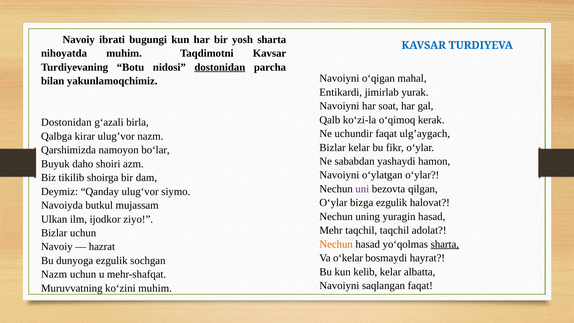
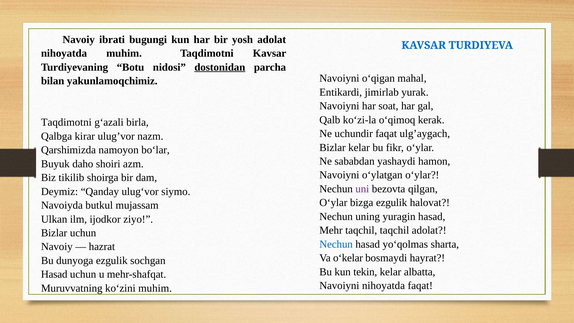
yosh sharta: sharta -> adolat
Dostonidan at (66, 122): Dostonidan -> Taqdimotni
Nechun at (336, 244) colour: orange -> blue
sharta at (445, 244) underline: present -> none
kelib: kelib -> tekin
Nazm at (54, 274): Nazm -> Hasad
Navoiyni saqlangan: saqlangan -> nihoyatda
